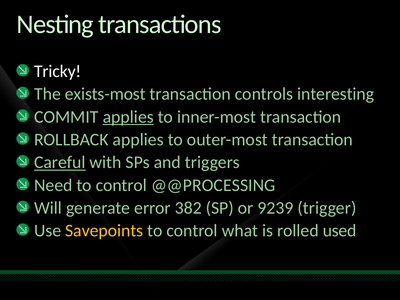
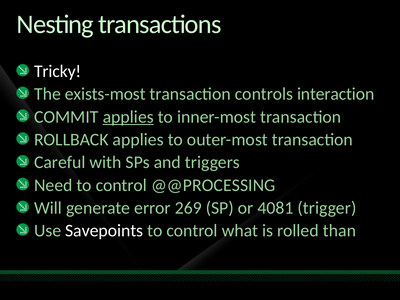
interesting: interesting -> interaction
Careful underline: present -> none
382: 382 -> 269
9239: 9239 -> 4081
Savepoints colour: yellow -> white
used: used -> than
